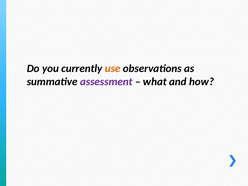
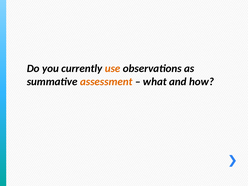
assessment colour: purple -> orange
